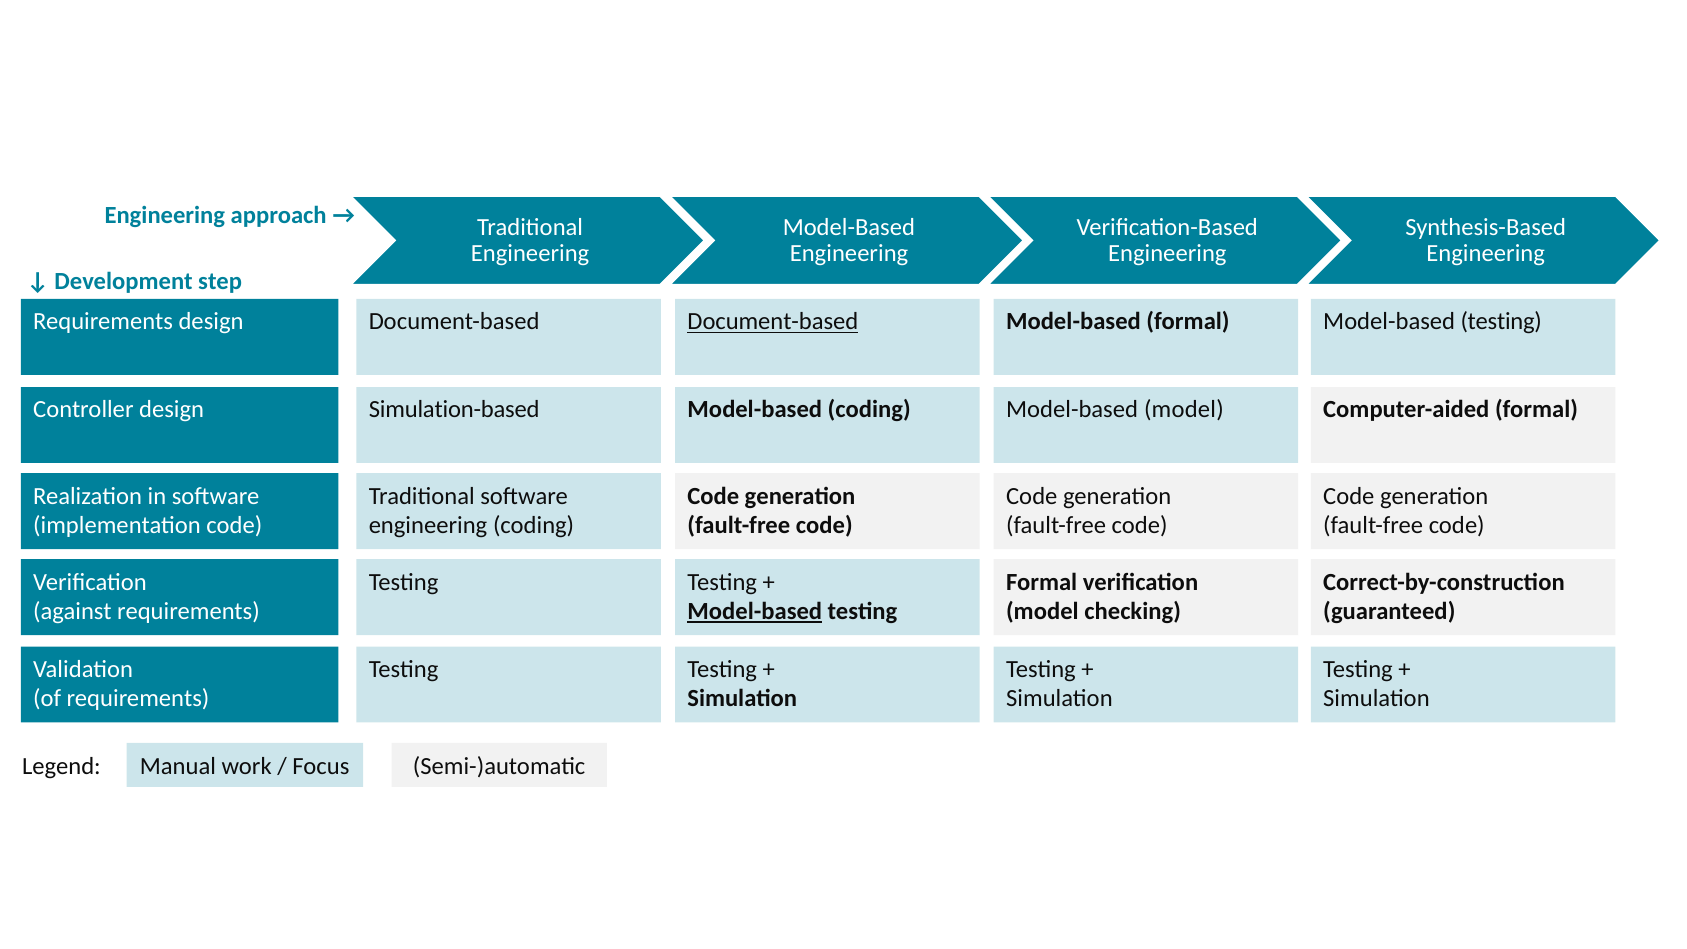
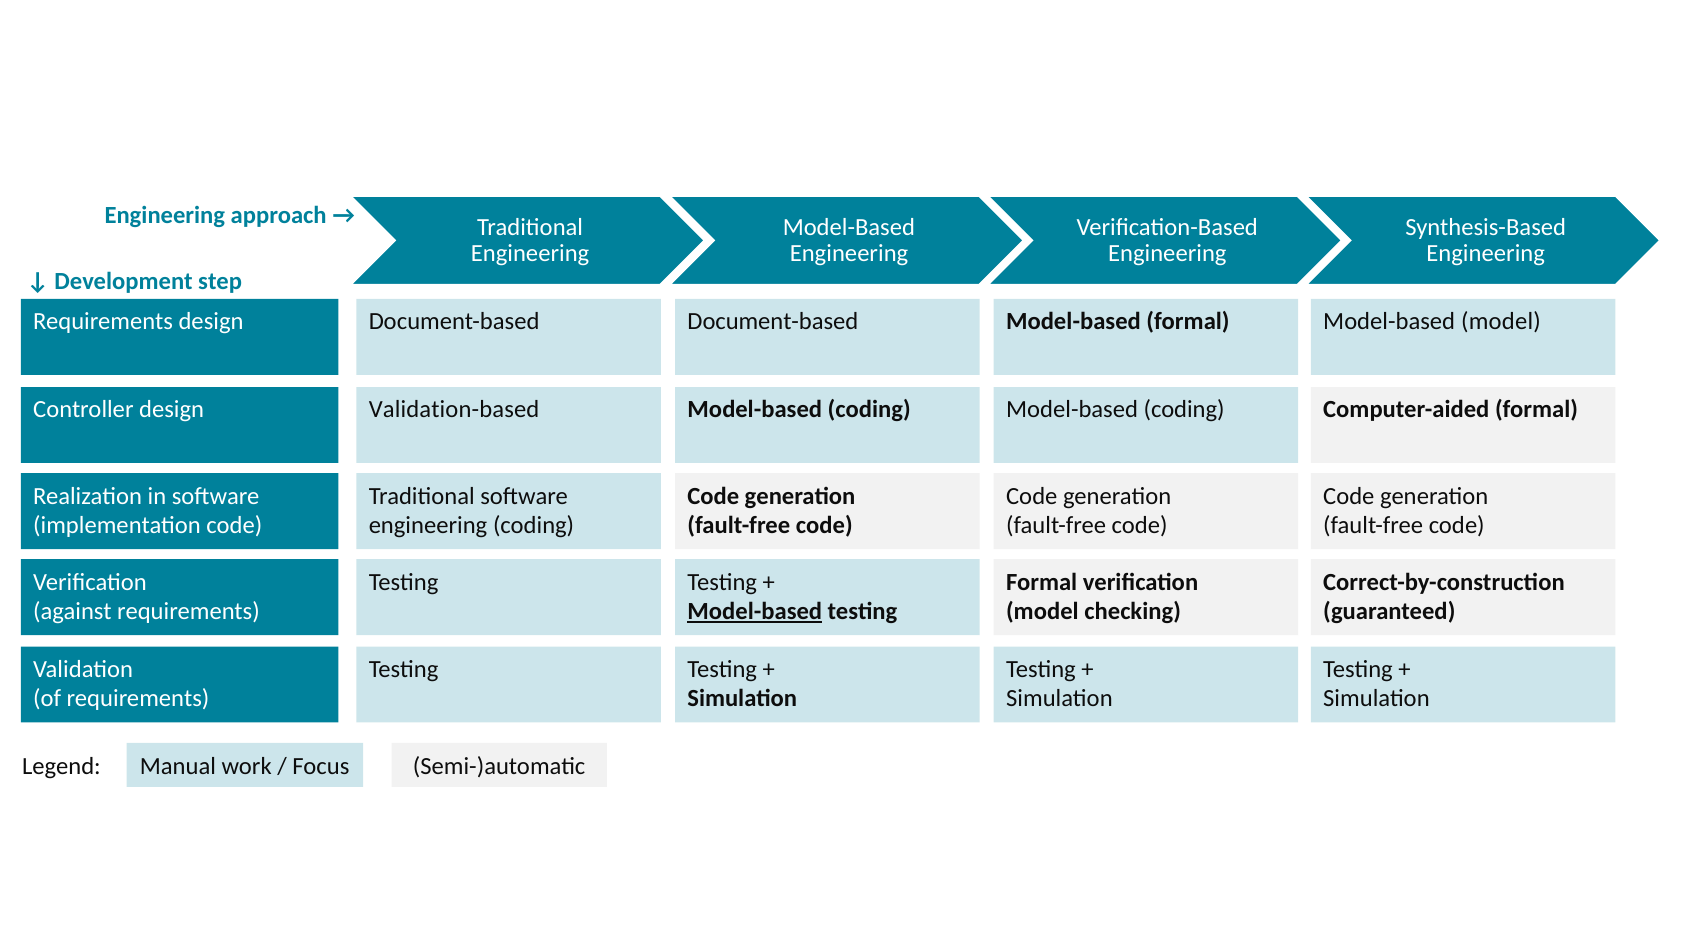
Document-based at (773, 322) underline: present -> none
testing at (1501, 322): testing -> model
Simulation-based: Simulation-based -> Validation-based
model at (1184, 410): model -> coding
